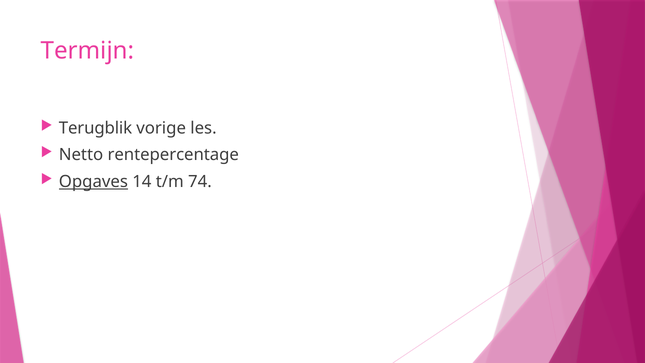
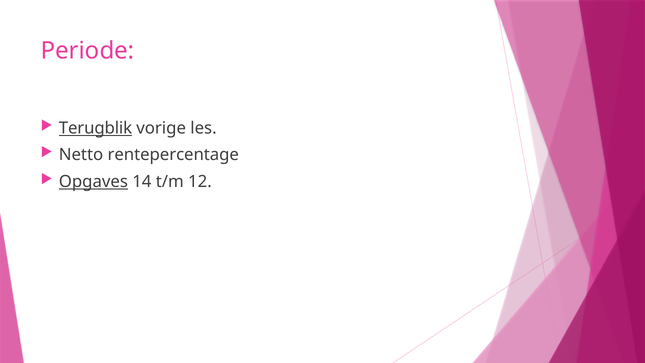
Termijn: Termijn -> Periode
Terugblik underline: none -> present
74: 74 -> 12
